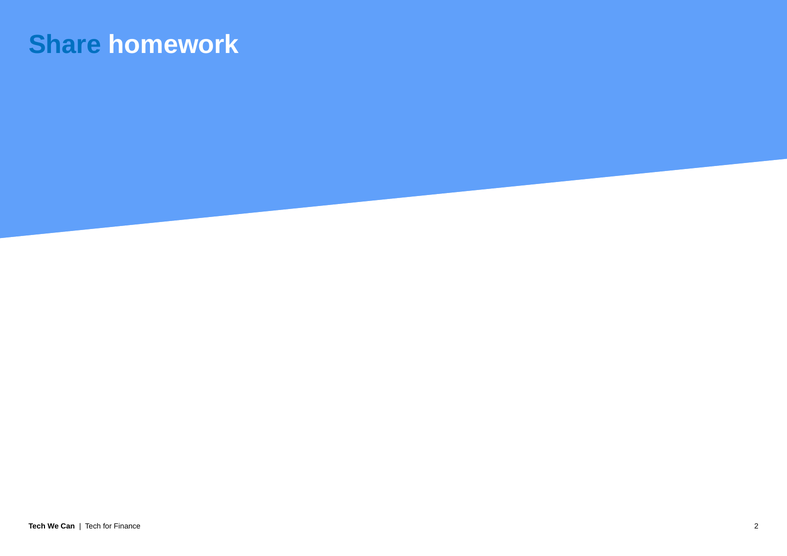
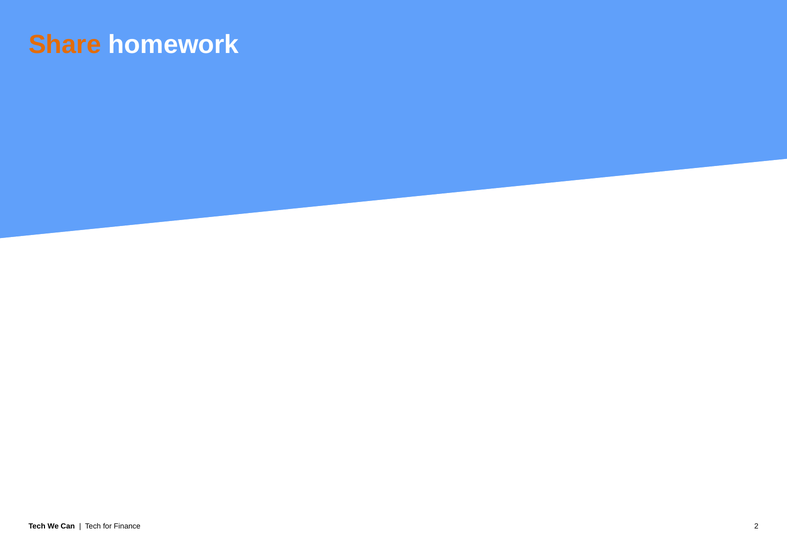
Share colour: blue -> orange
